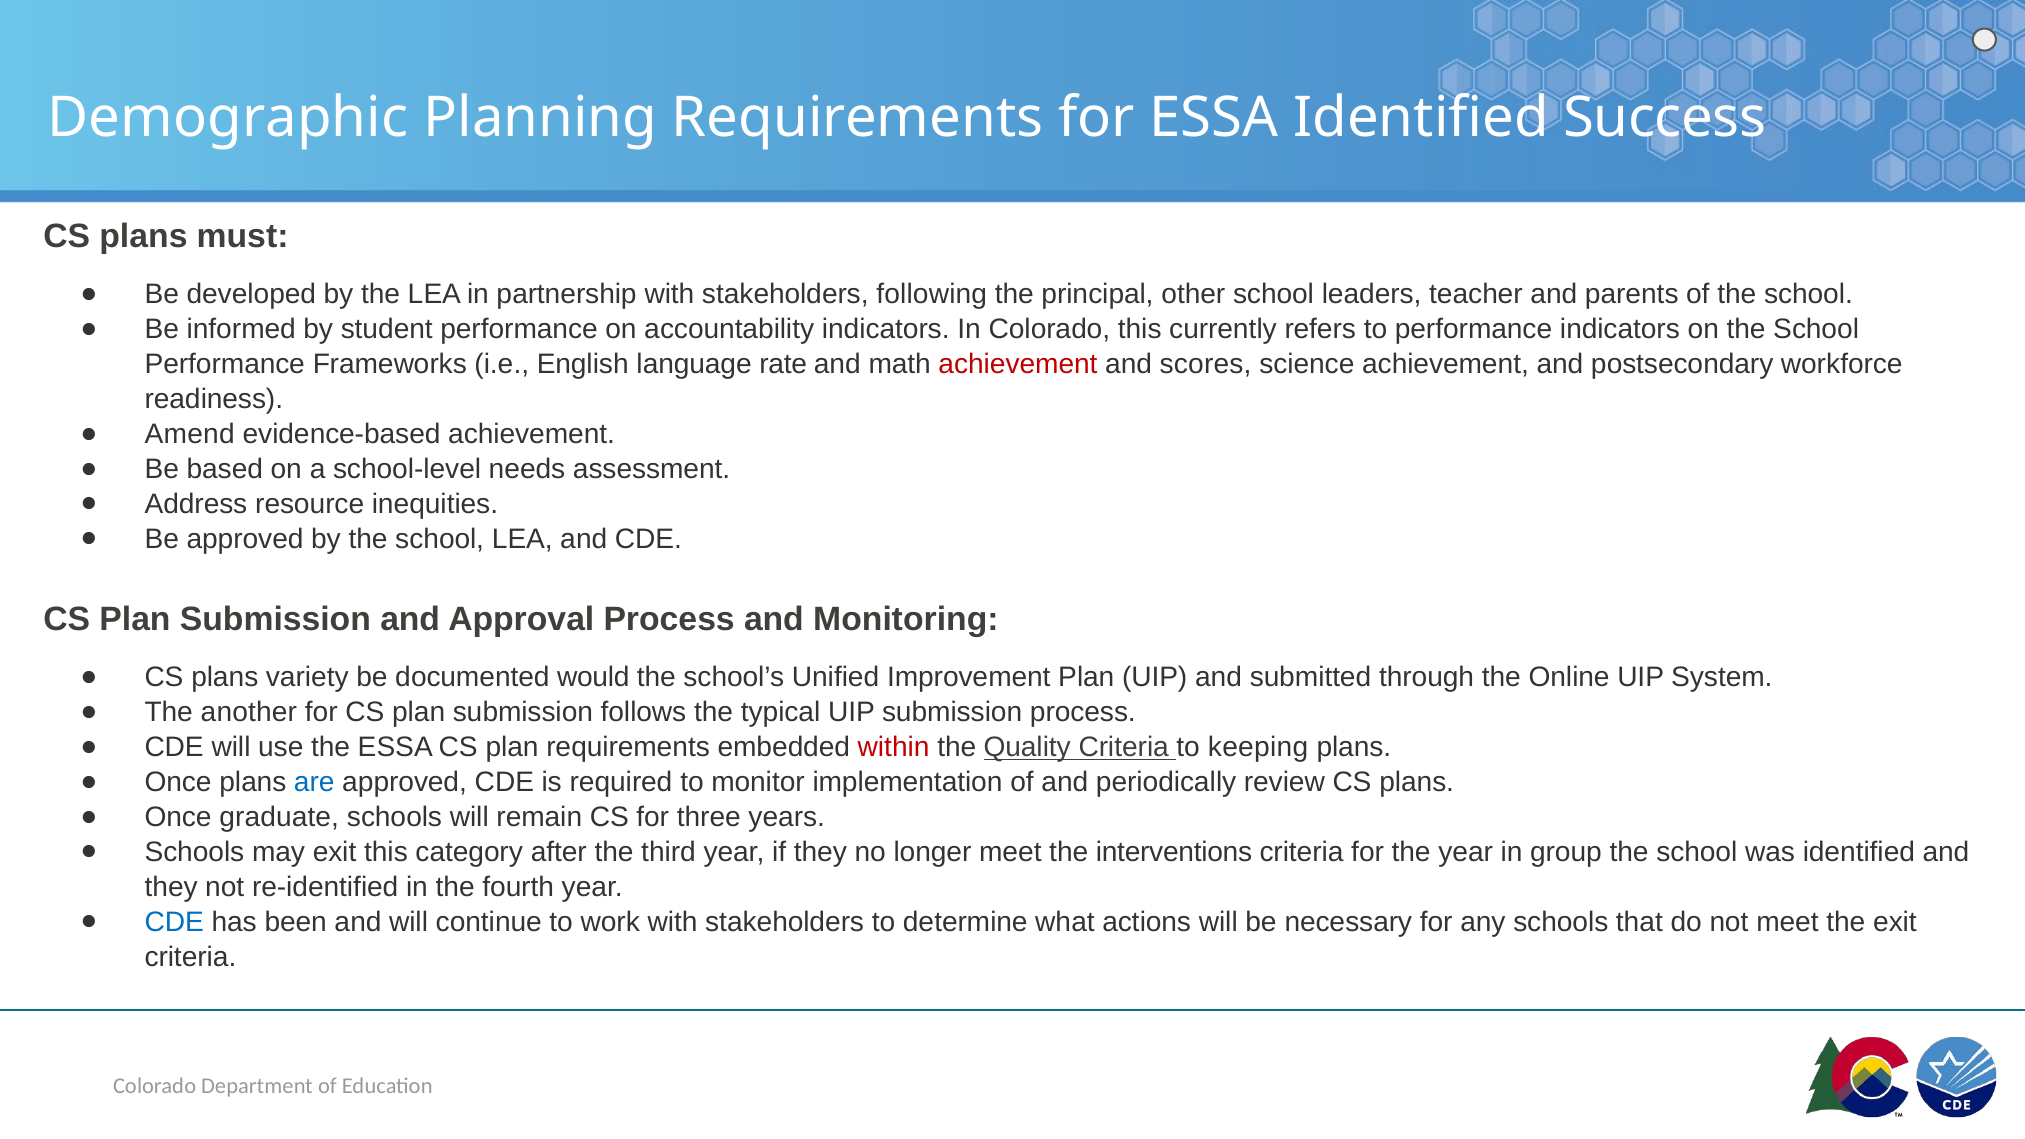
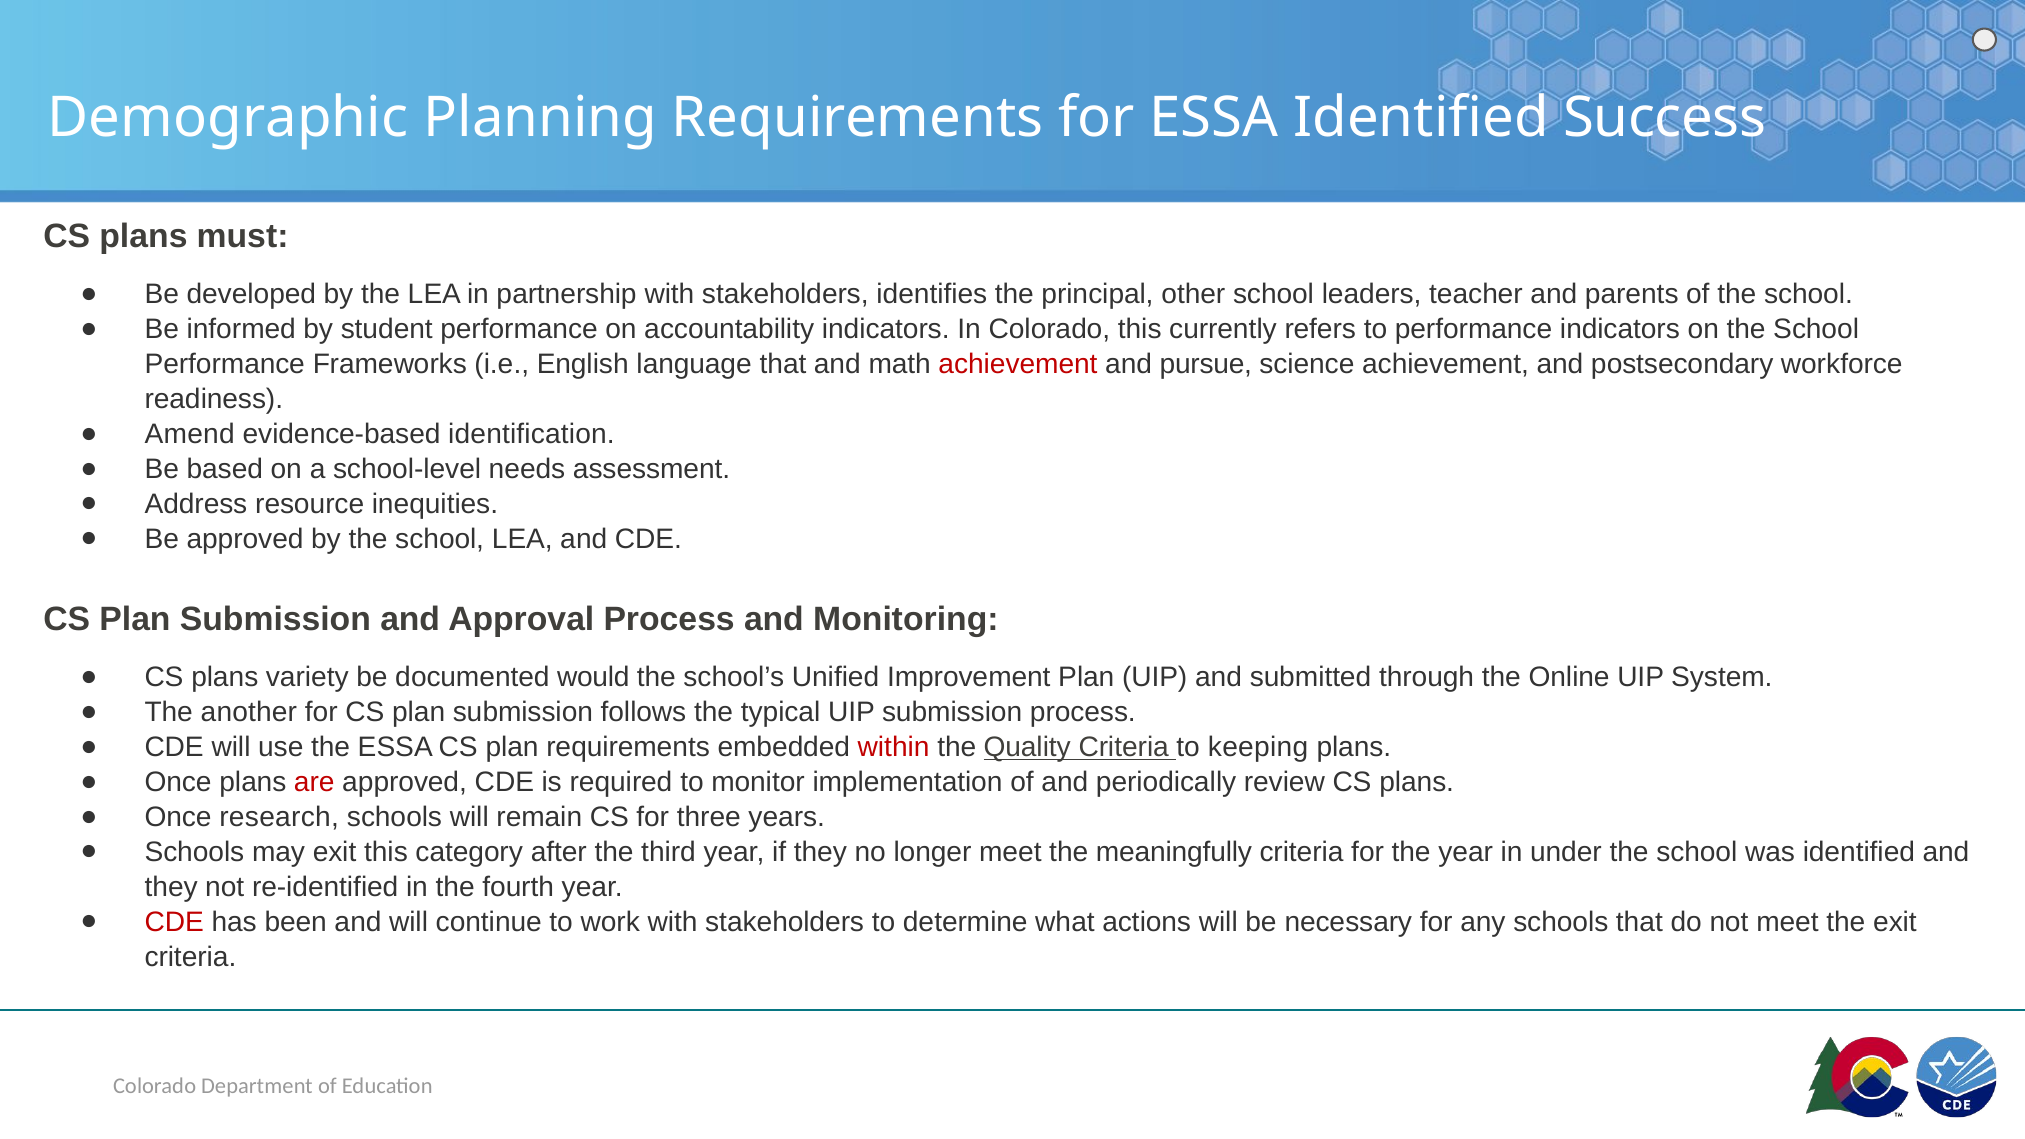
following: following -> identifies
language rate: rate -> that
scores: scores -> pursue
evidence-based achievement: achievement -> identification
are colour: blue -> red
graduate: graduate -> research
interventions: interventions -> meaningfully
group: group -> under
CDE at (174, 922) colour: blue -> red
